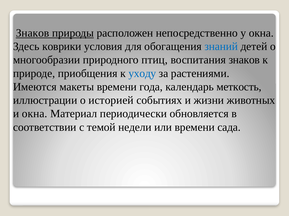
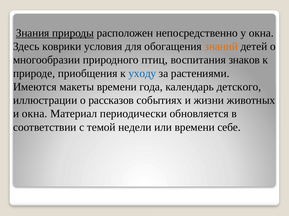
Знаков at (33, 33): Знаков -> Знания
знаний colour: blue -> orange
меткость: меткость -> детского
историей: историей -> рассказов
сада: сада -> себе
